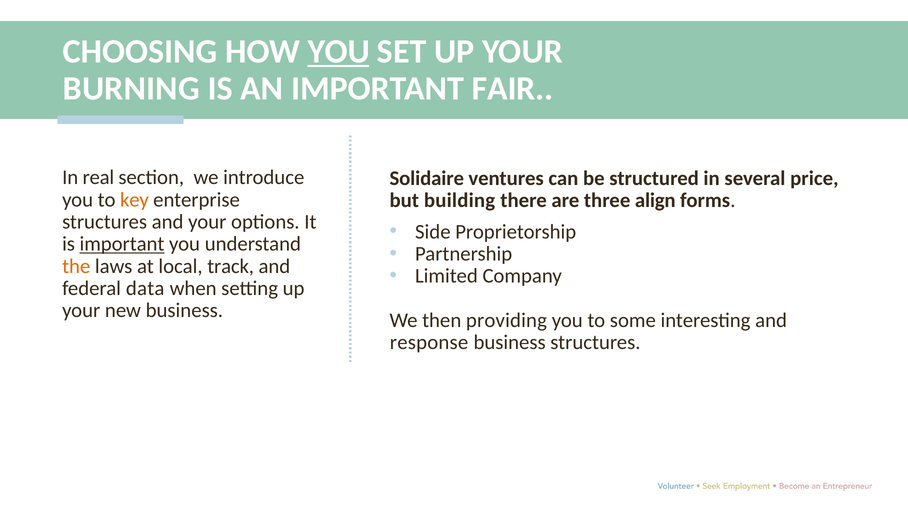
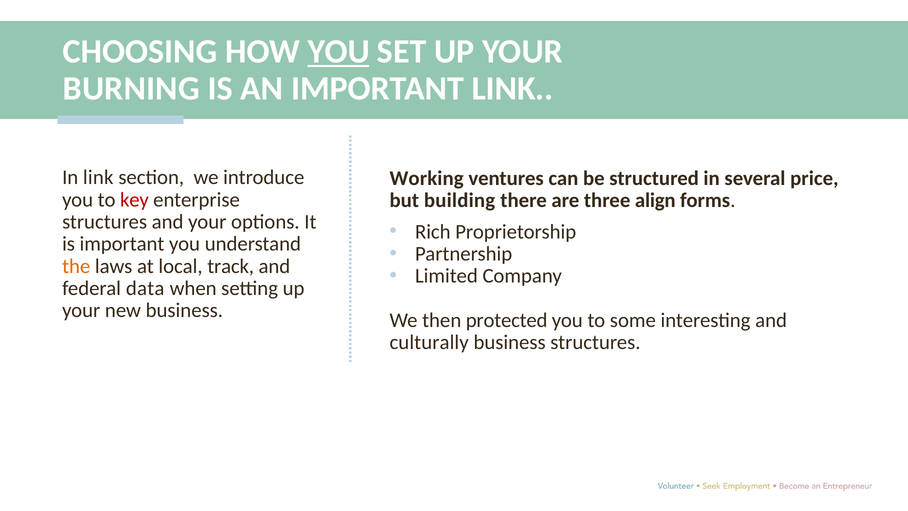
IMPORTANT FAIR: FAIR -> LINK
In real: real -> link
Solidaire: Solidaire -> Working
key colour: orange -> red
Side: Side -> Rich
important at (122, 244) underline: present -> none
providing: providing -> protected
response: response -> culturally
